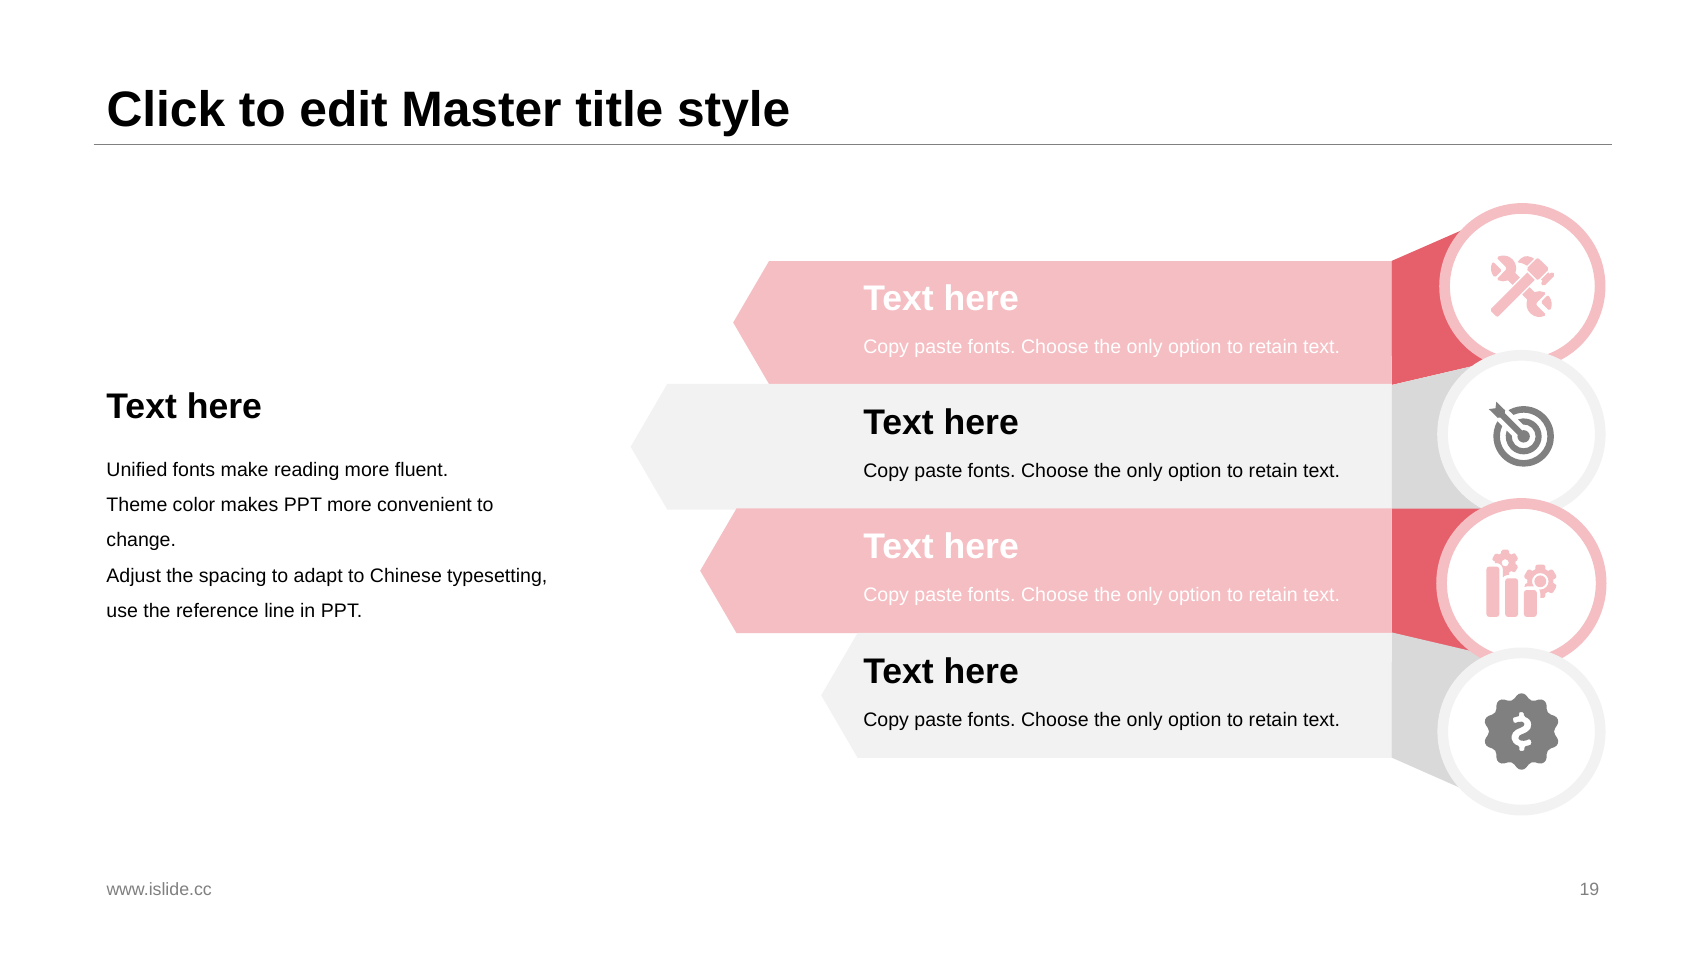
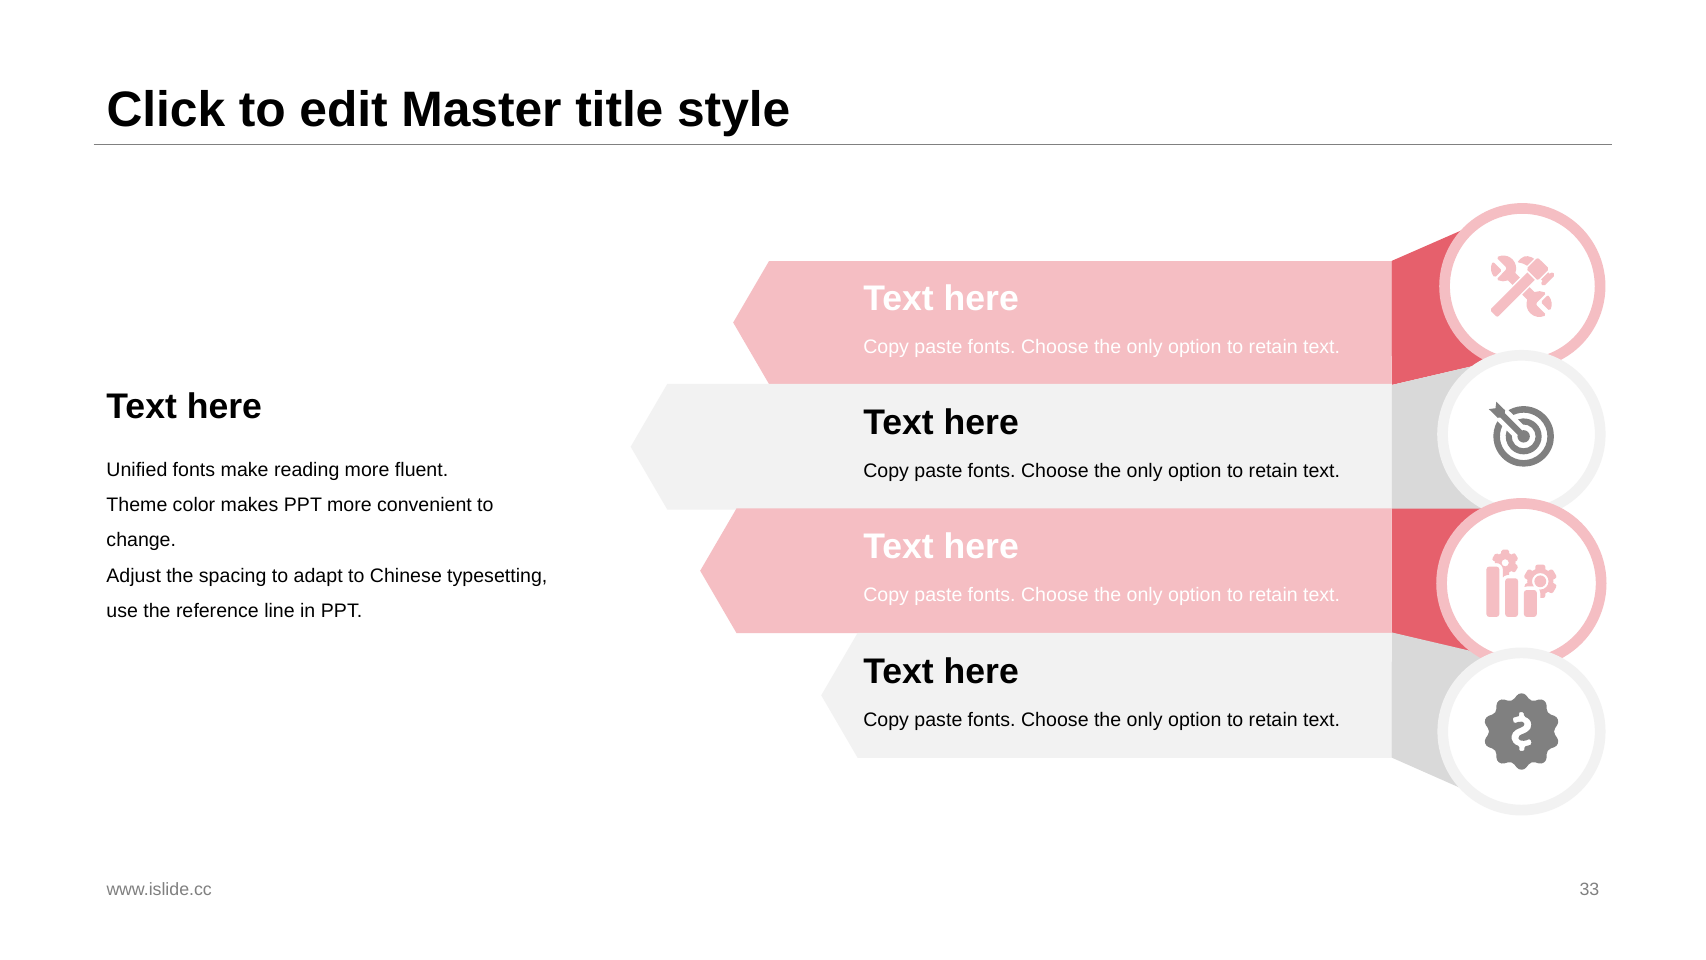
19: 19 -> 33
